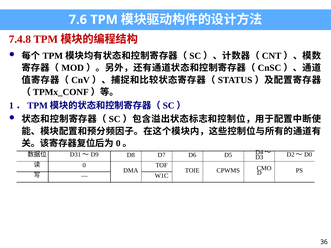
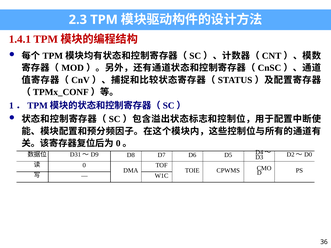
7.6: 7.6 -> 2.3
7.4.8: 7.4.8 -> 1.4.1
